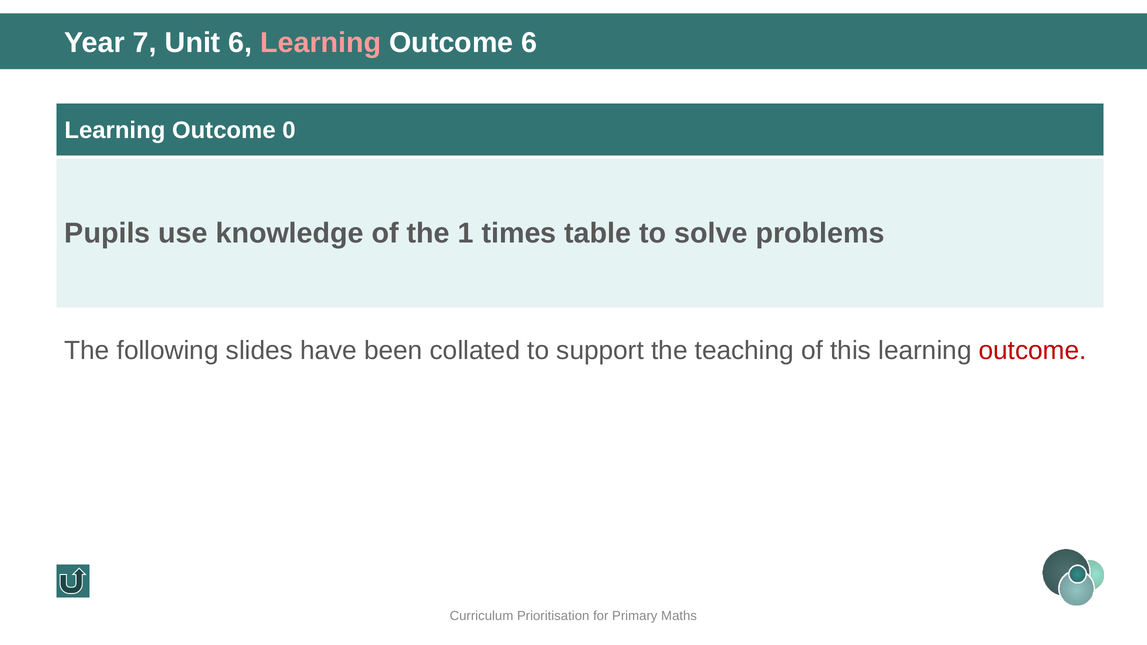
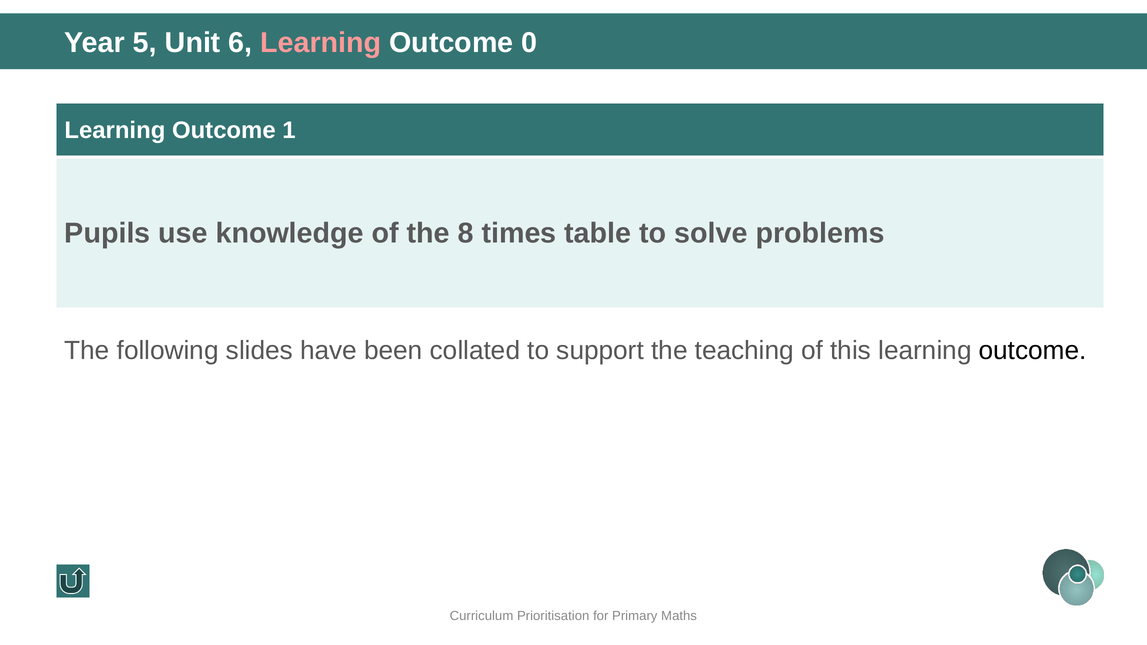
7: 7 -> 5
Outcome 6: 6 -> 0
0: 0 -> 1
1: 1 -> 8
outcome at (1033, 351) colour: red -> black
